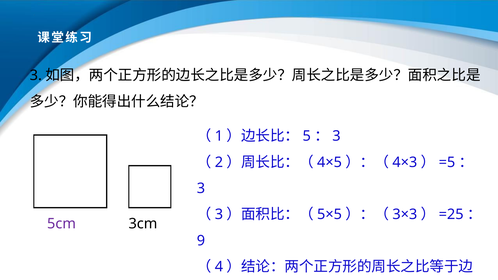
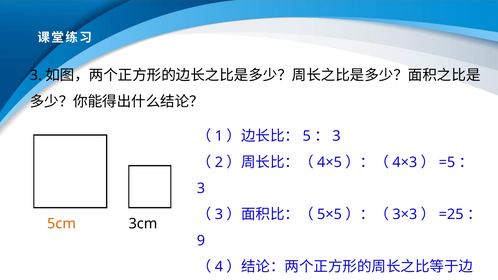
5cm colour: purple -> orange
